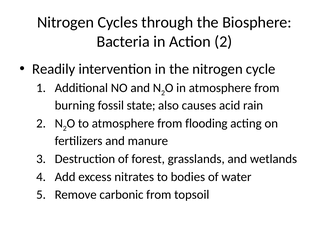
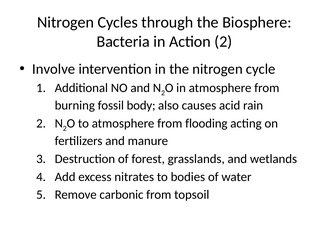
Readily: Readily -> Involve
state: state -> body
